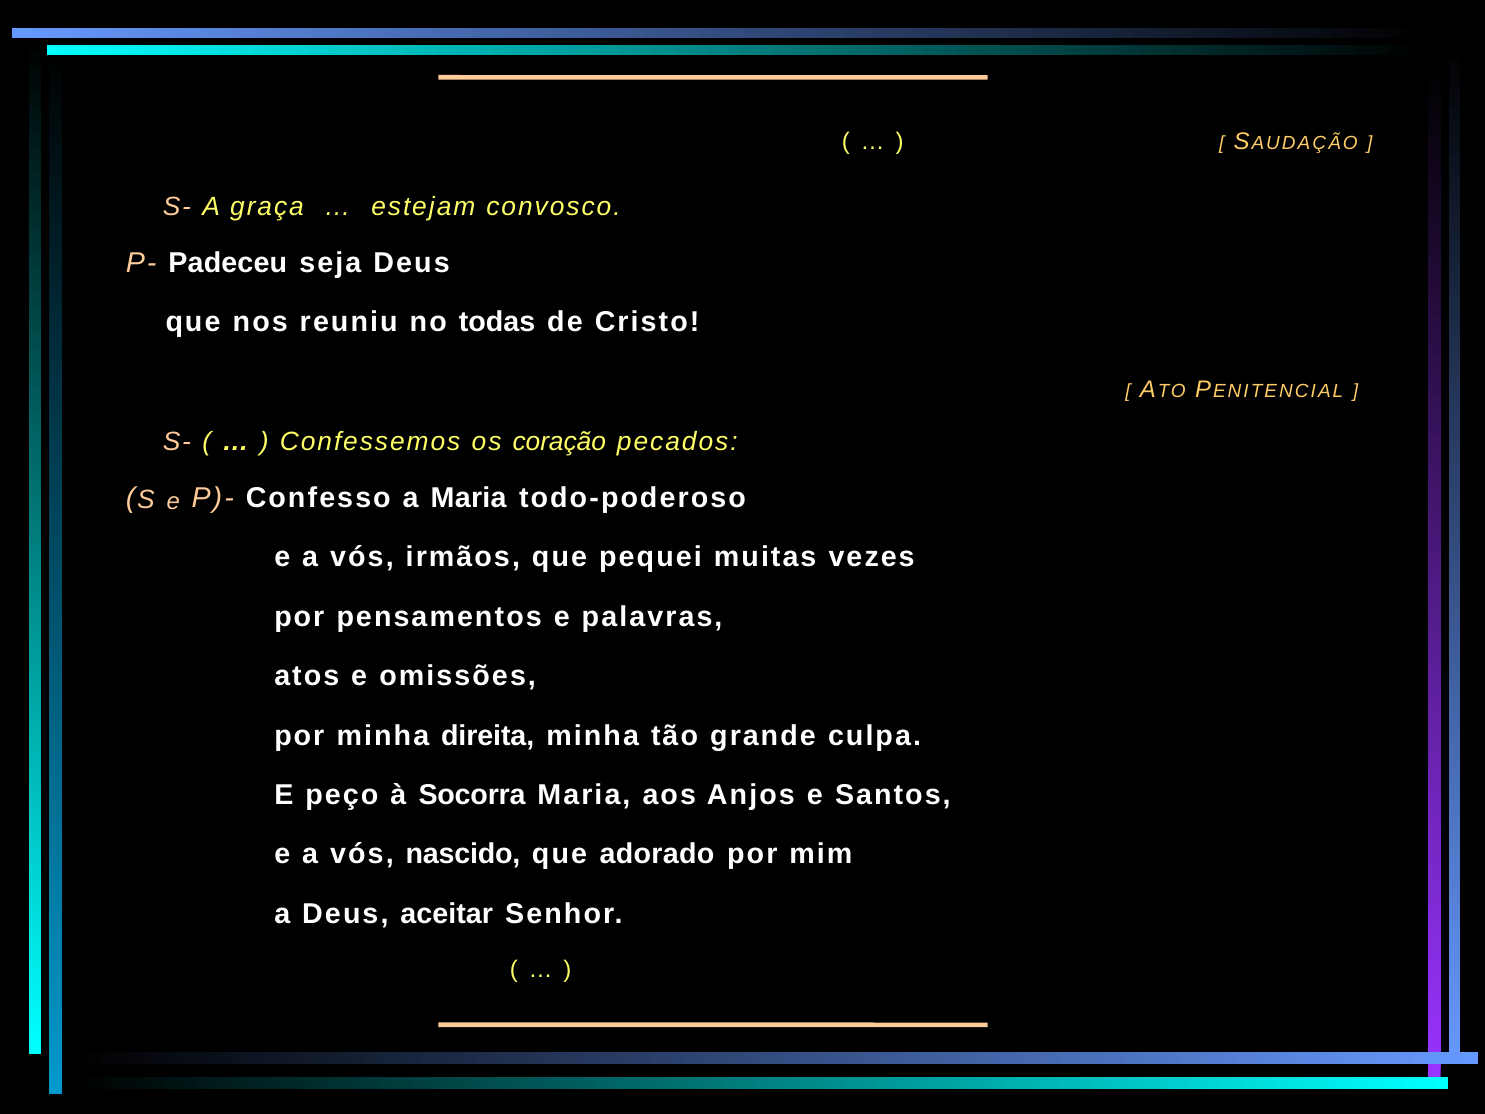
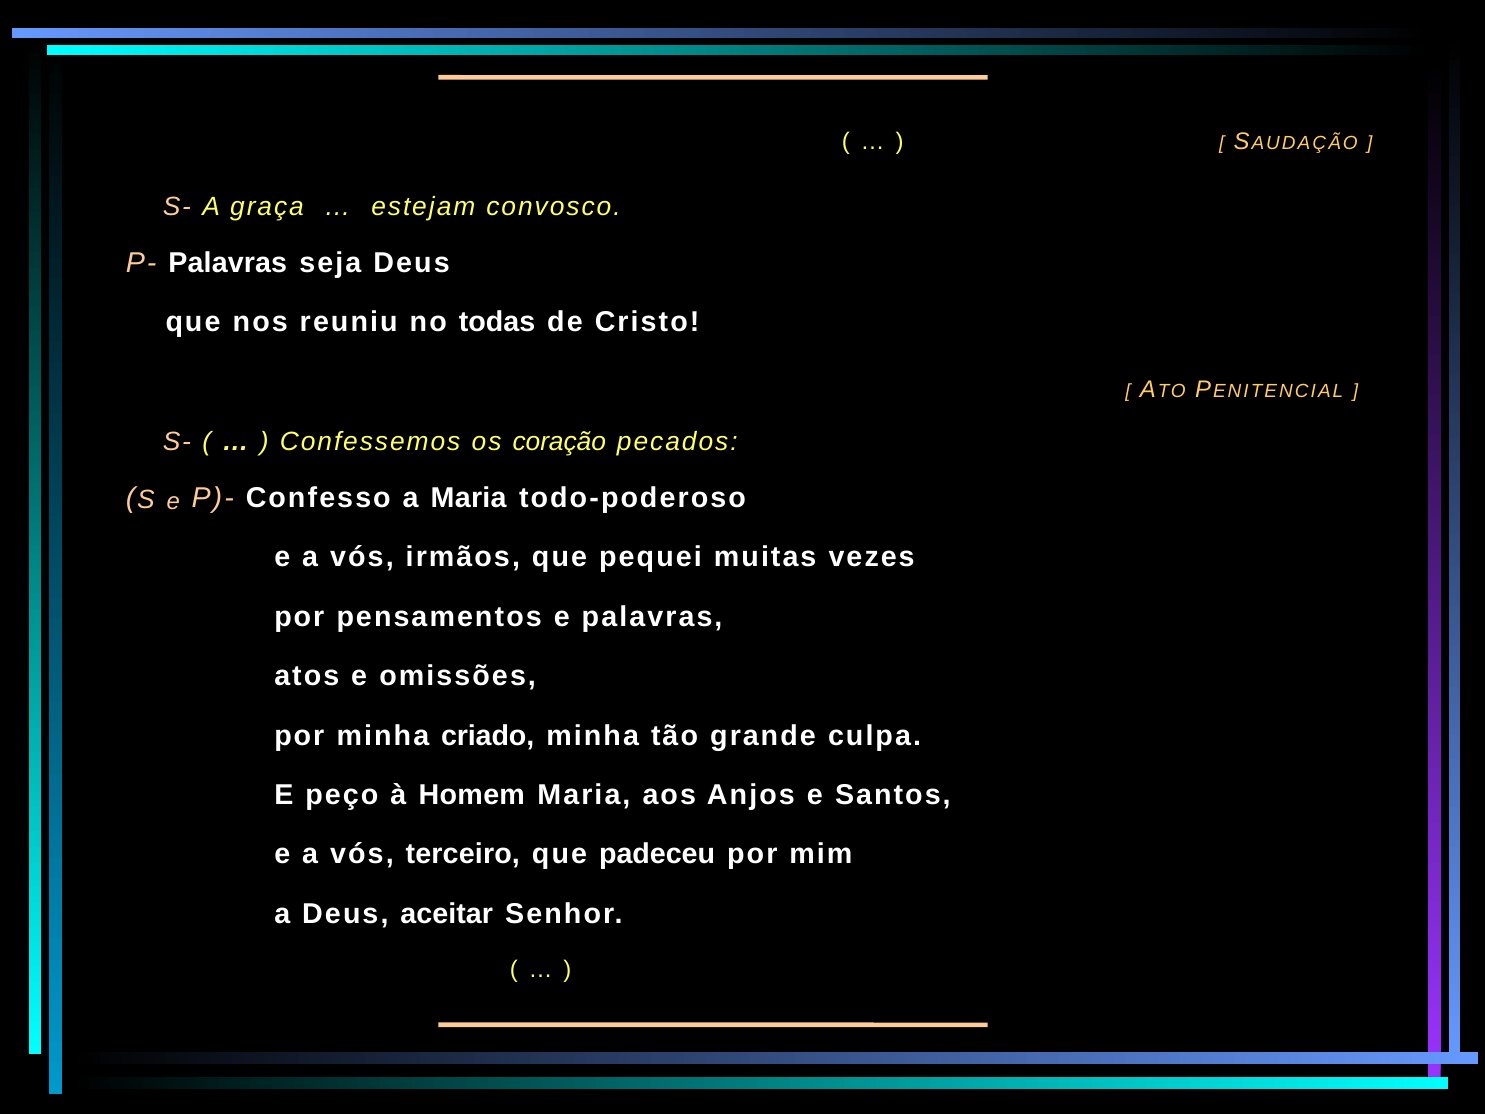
P- Padeceu: Padeceu -> Palavras
direita: direita -> criado
Socorra: Socorra -> Homem
nascido: nascido -> terceiro
adorado: adorado -> padeceu
